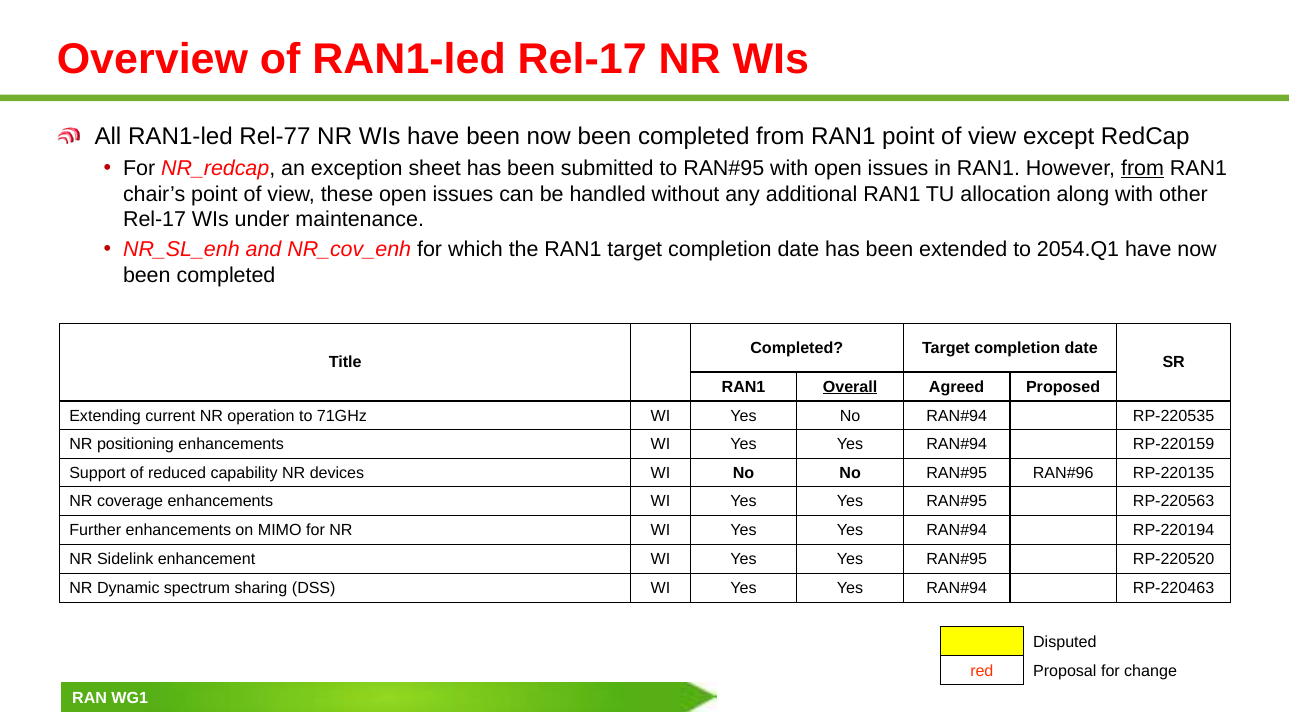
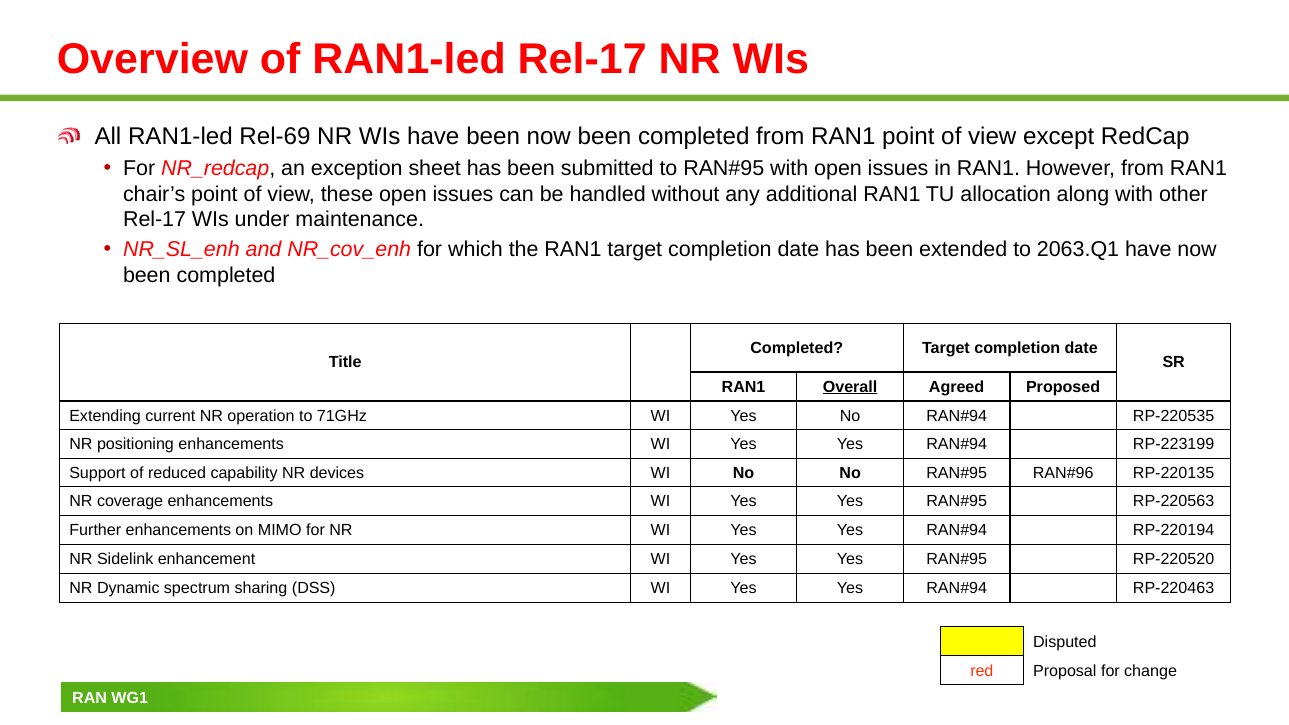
Rel-77: Rel-77 -> Rel-69
from at (1143, 168) underline: present -> none
2054.Q1: 2054.Q1 -> 2063.Q1
RP-220159: RP-220159 -> RP-223199
